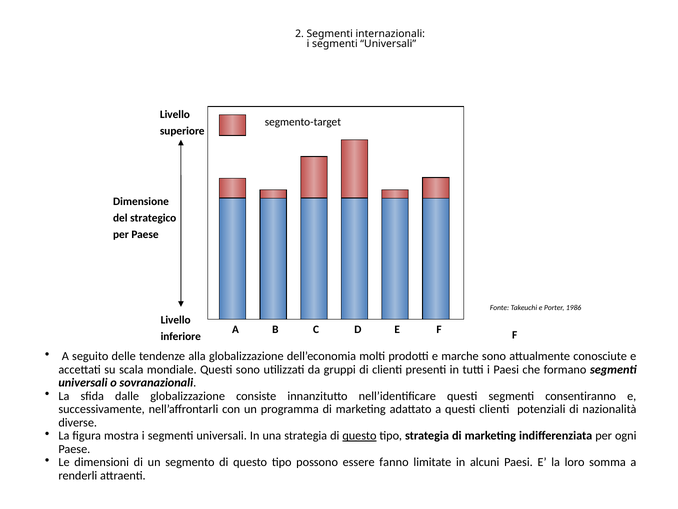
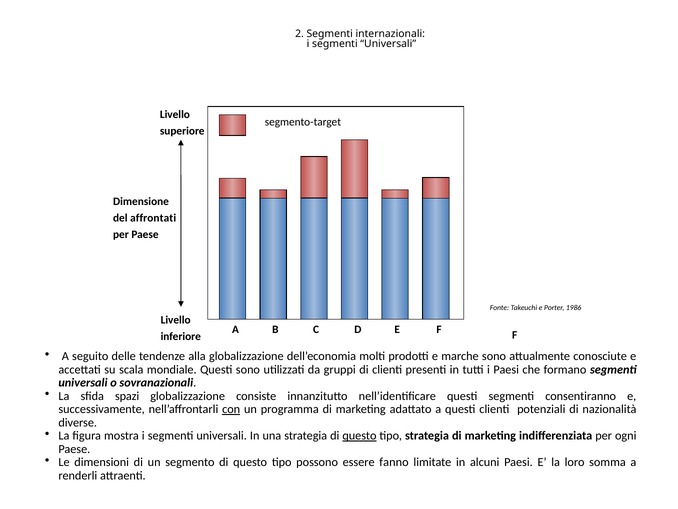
strategico: strategico -> affrontati
dalle: dalle -> spazi
con underline: none -> present
